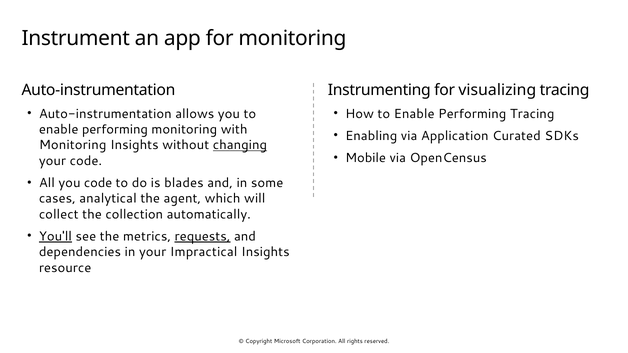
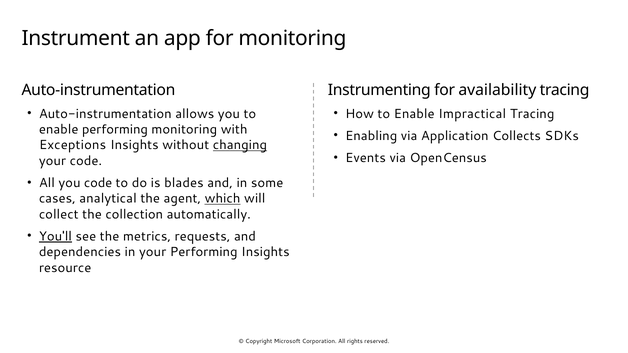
visualizing: visualizing -> availability
How to Enable Performing: Performing -> Impractical
Curated: Curated -> Collects
Monitoring at (73, 145): Monitoring -> Exceptions
Mobile: Mobile -> Events
which underline: none -> present
requests underline: present -> none
your Impractical: Impractical -> Performing
